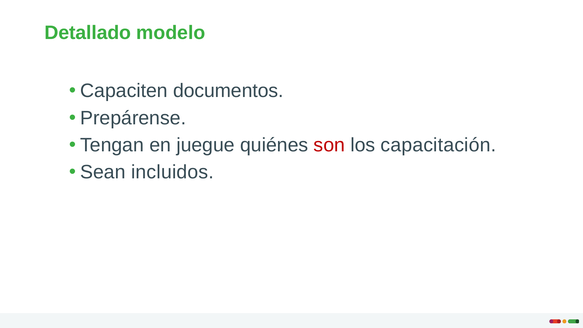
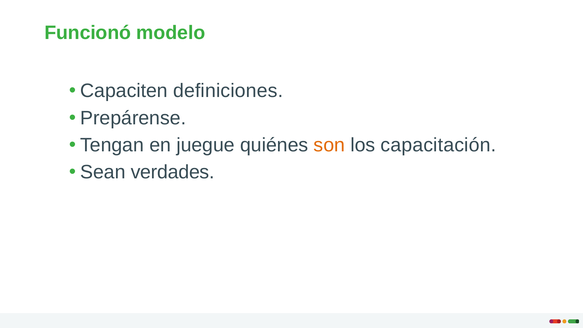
Detallado: Detallado -> Funcionó
documentos: documentos -> definiciones
son colour: red -> orange
incluidos: incluidos -> verdades
